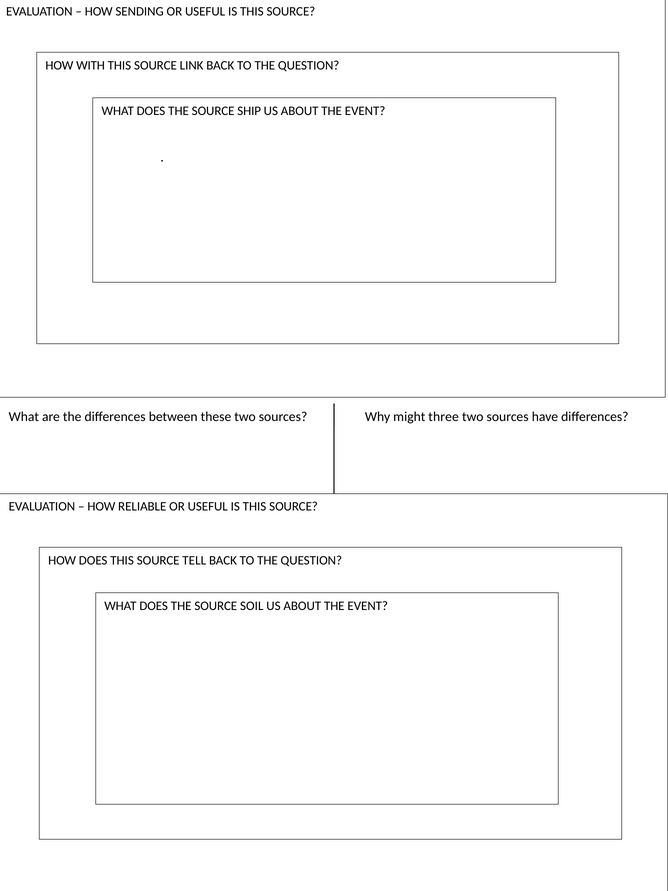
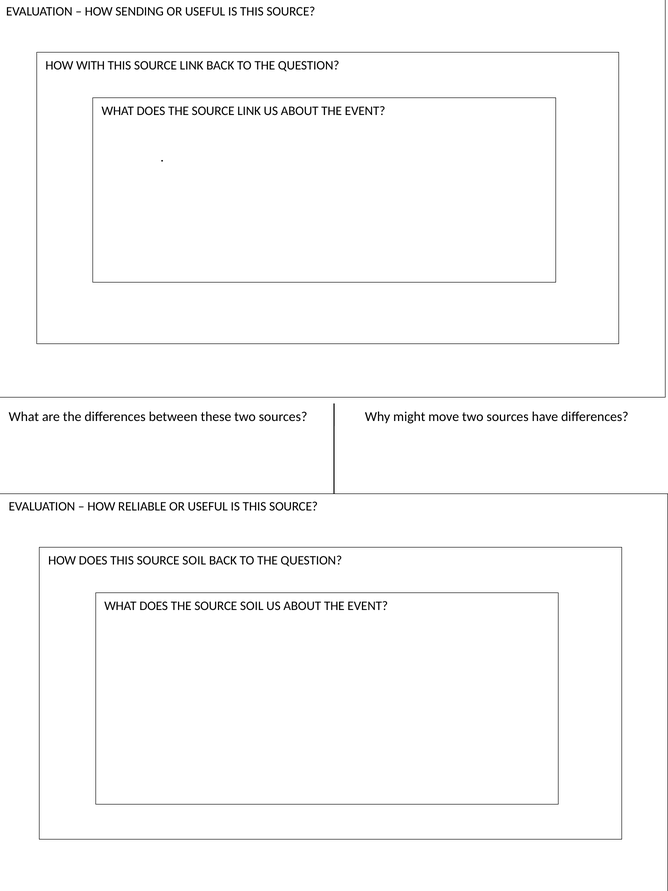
THE SOURCE SHIP: SHIP -> LINK
three: three -> move
THIS SOURCE TELL: TELL -> SOIL
